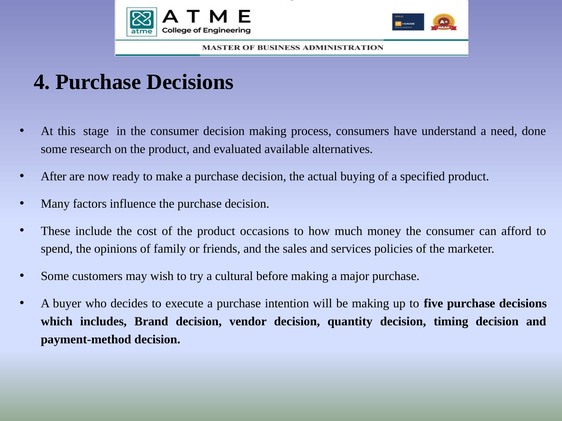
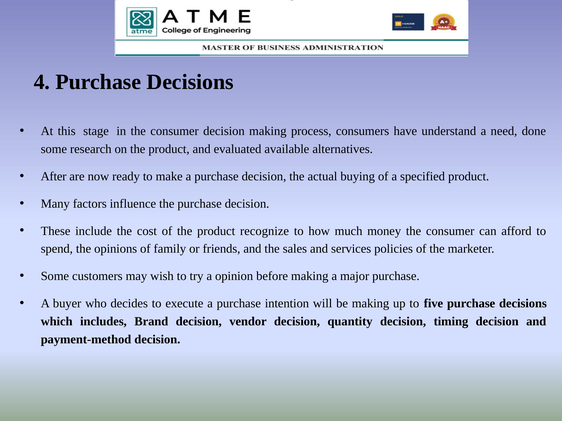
occasions: occasions -> recognize
cultural: cultural -> opinion
